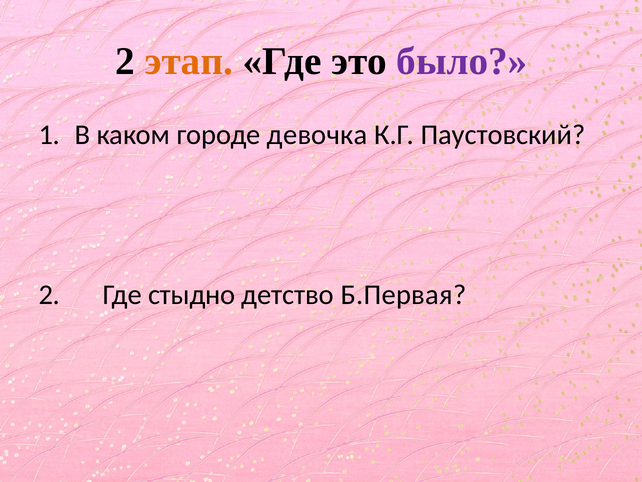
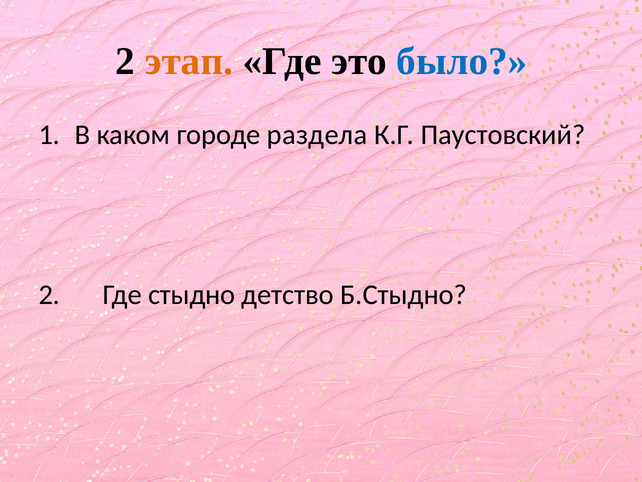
было colour: purple -> blue
девочка: девочка -> раздела
Б.Первая: Б.Первая -> Б.Стыдно
